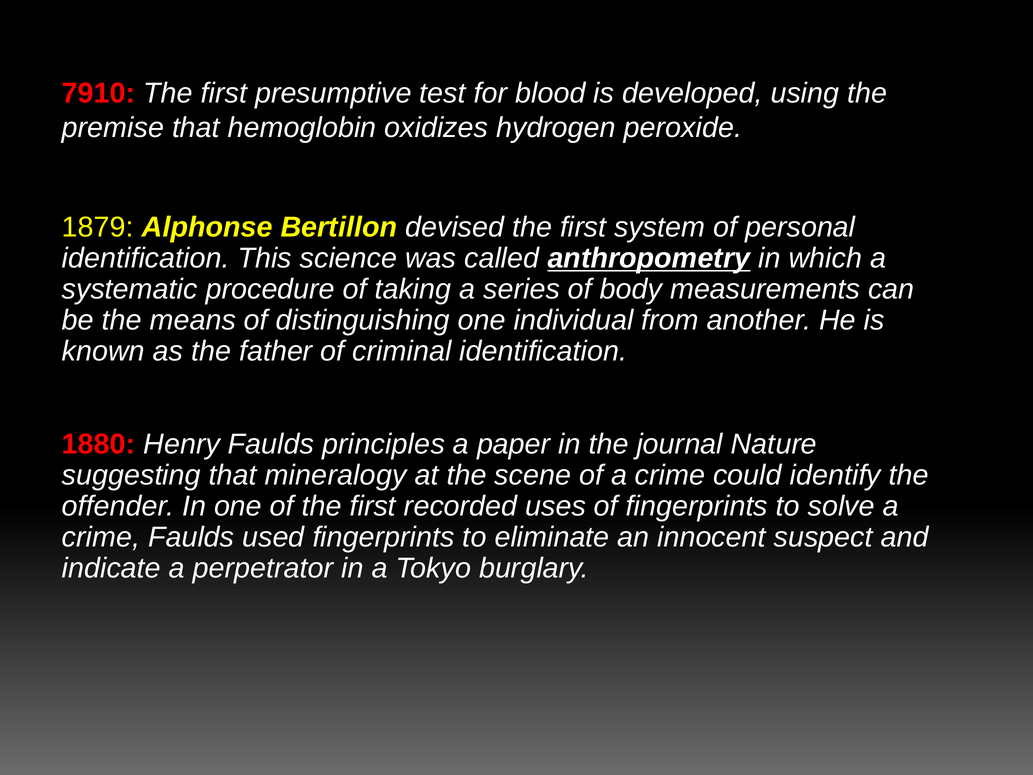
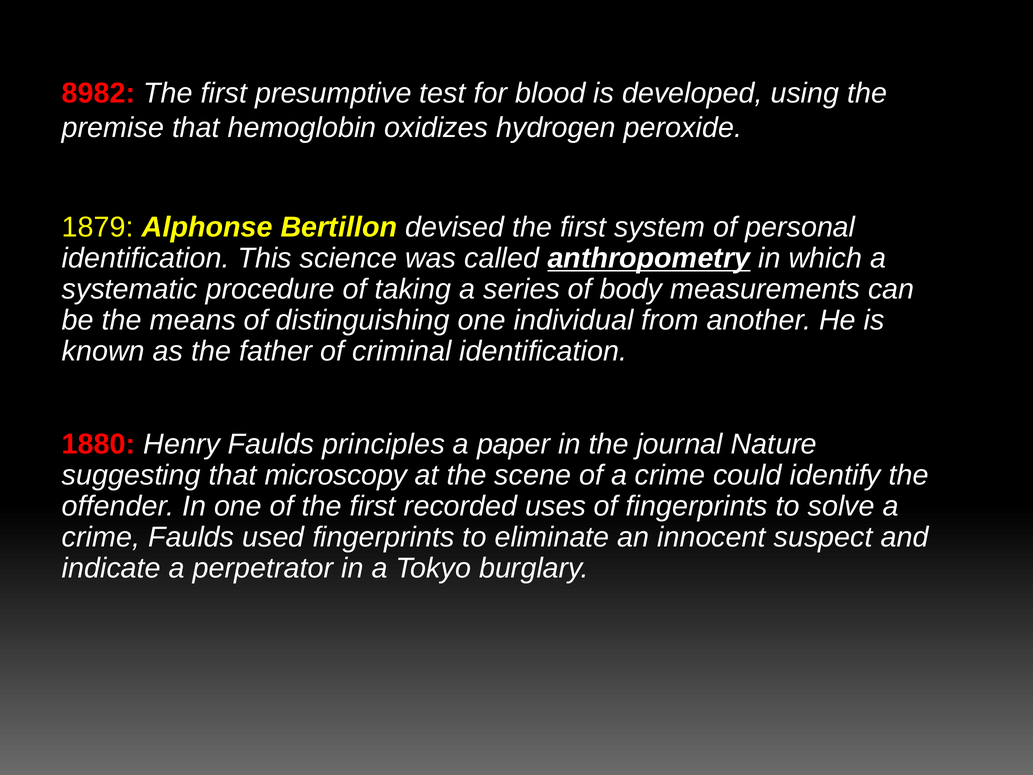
7910: 7910 -> 8982
mineralogy: mineralogy -> microscopy
